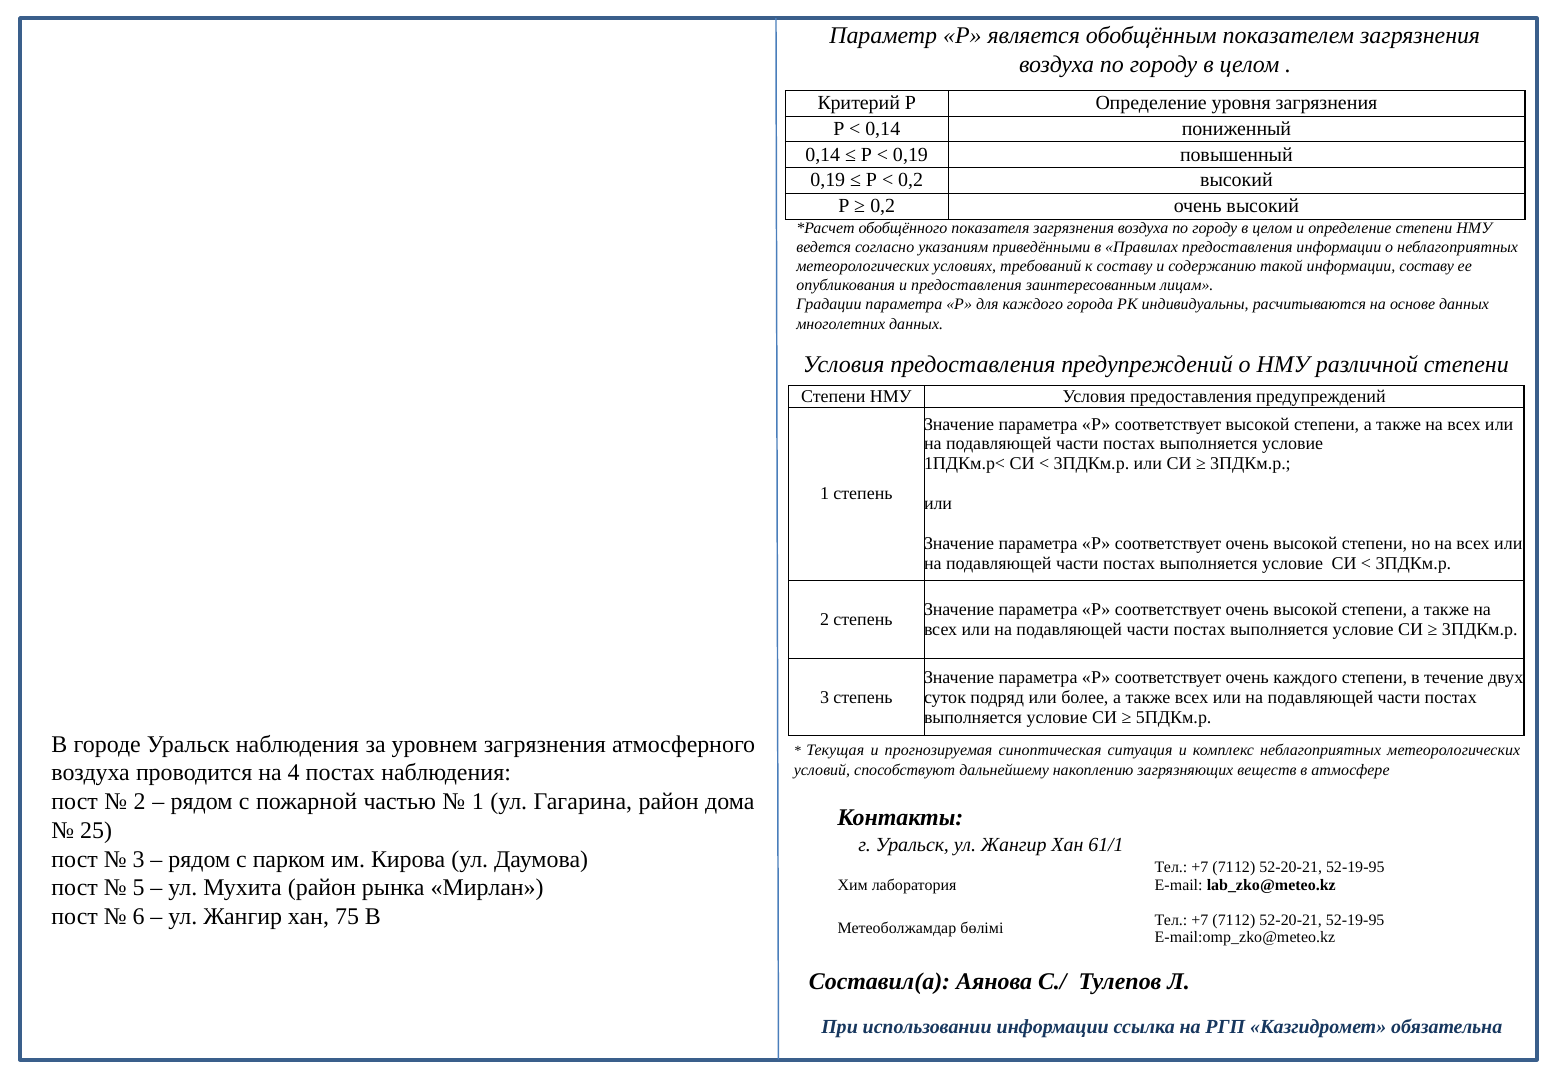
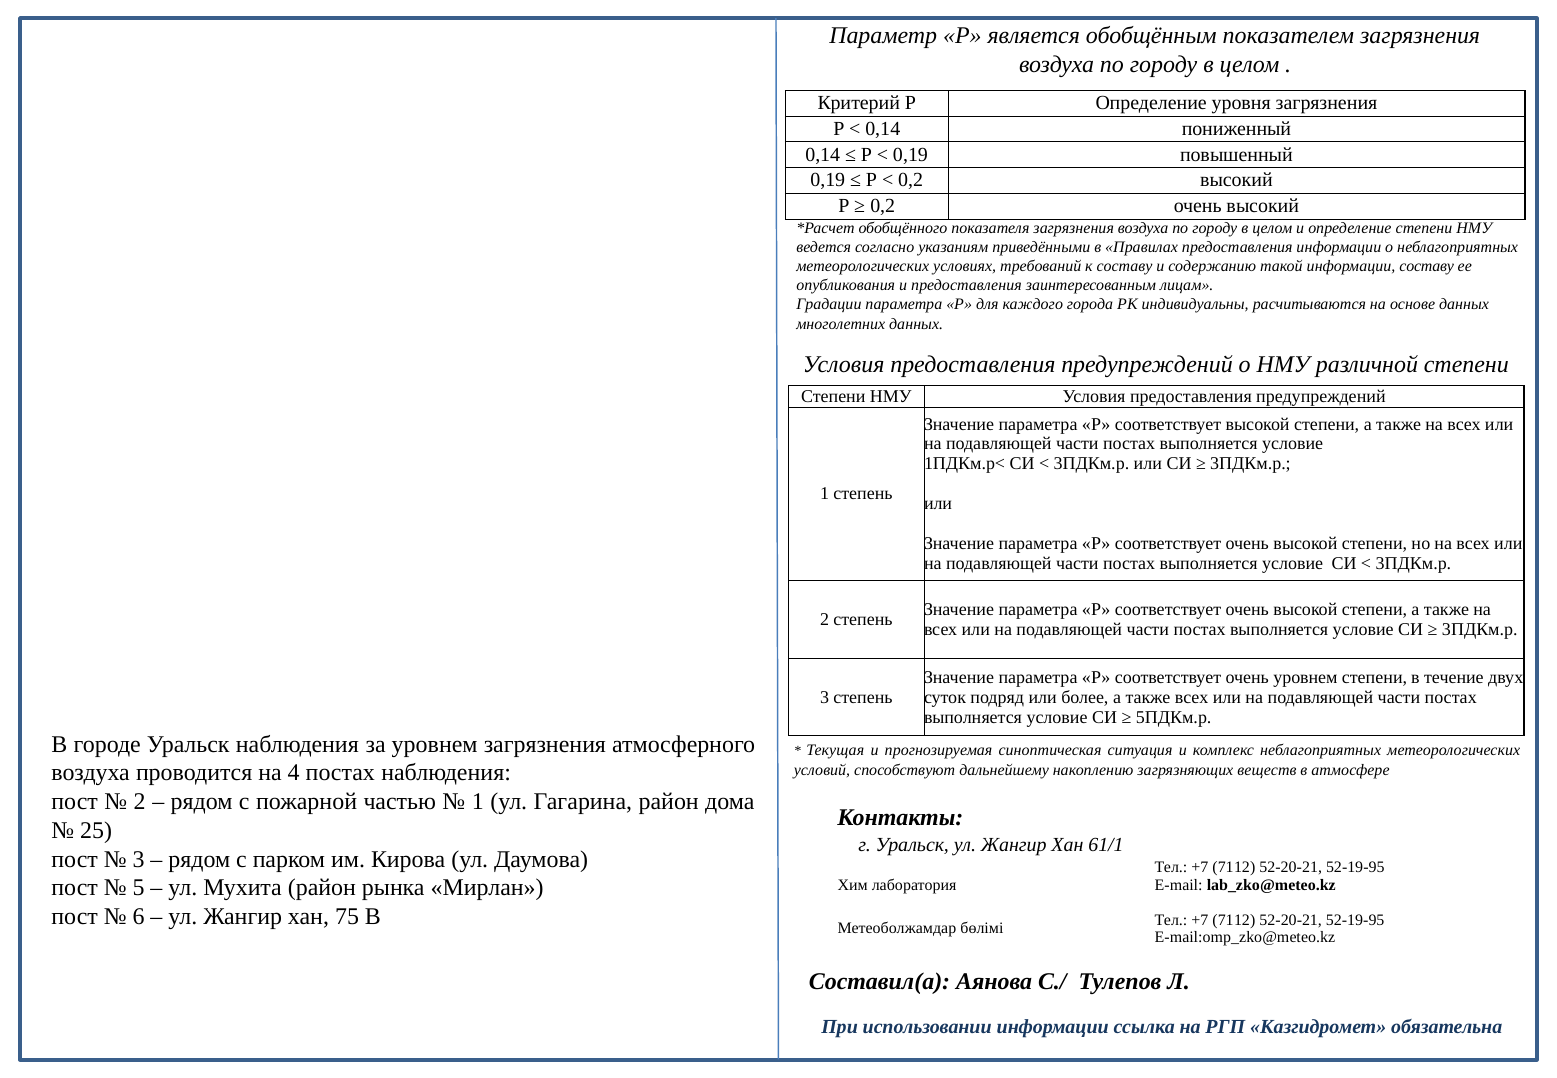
очень каждого: каждого -> уровнем
